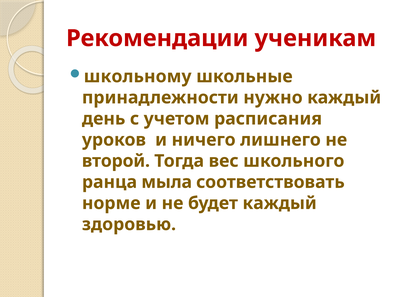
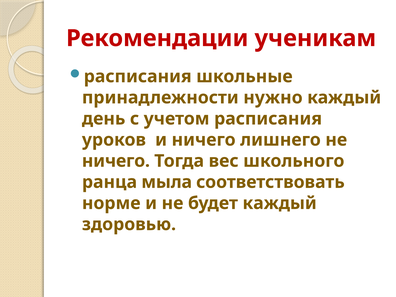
школьному at (138, 76): школьному -> расписания
второй at (116, 161): второй -> ничего
